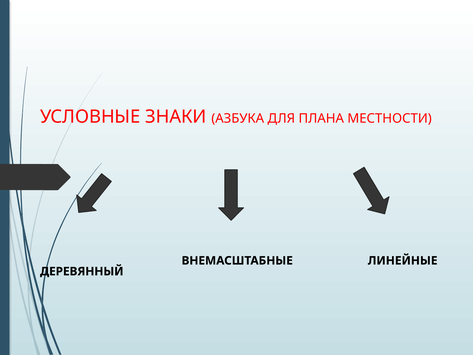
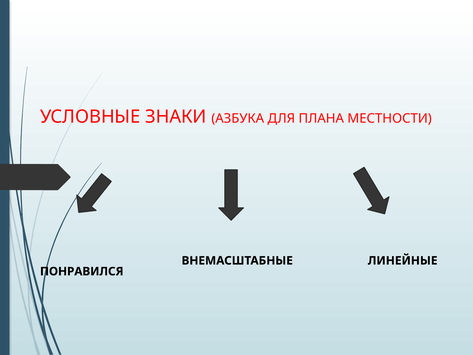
ДЕРЕВЯННЫЙ: ДЕРЕВЯННЫЙ -> ПОНРАВИЛСЯ
